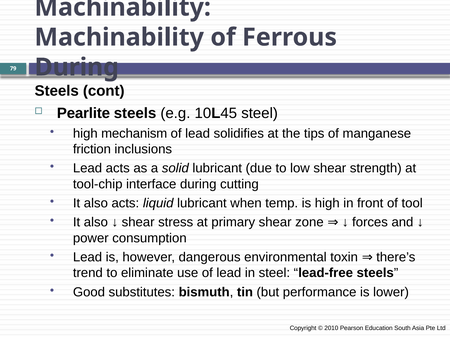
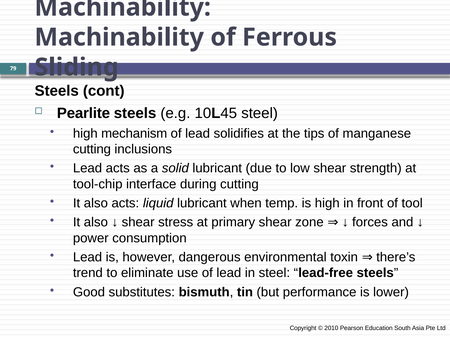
During at (77, 67): During -> Sliding
friction at (92, 149): friction -> cutting
